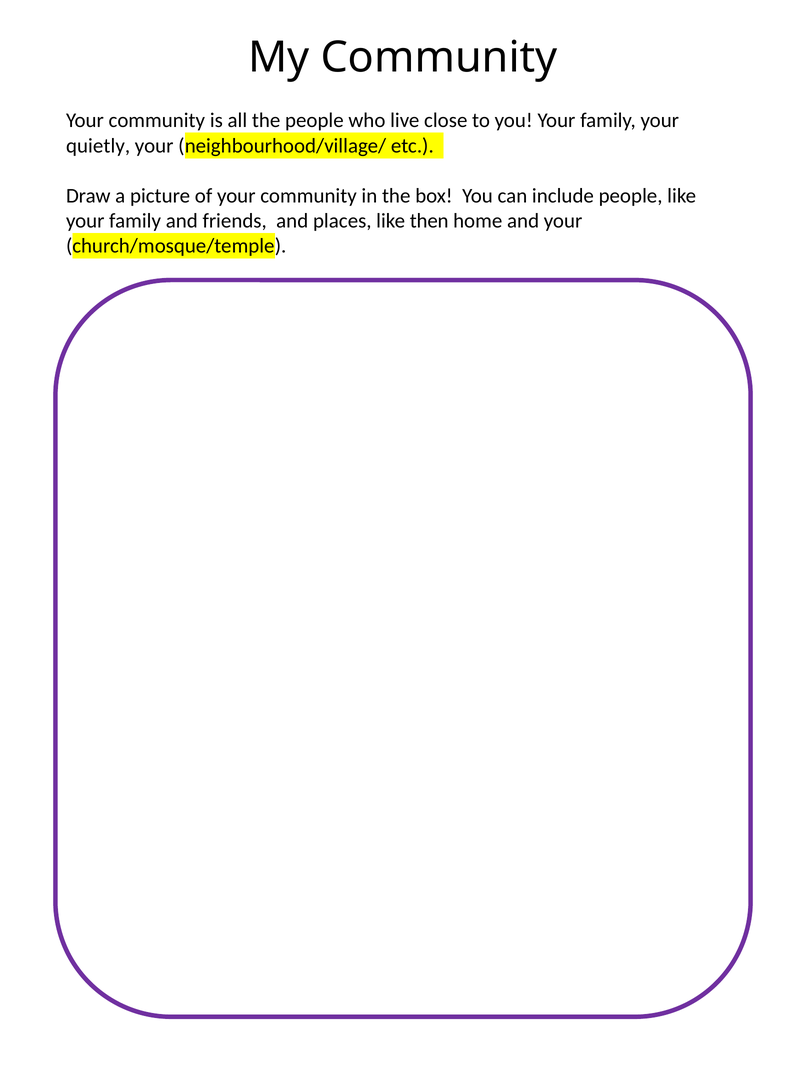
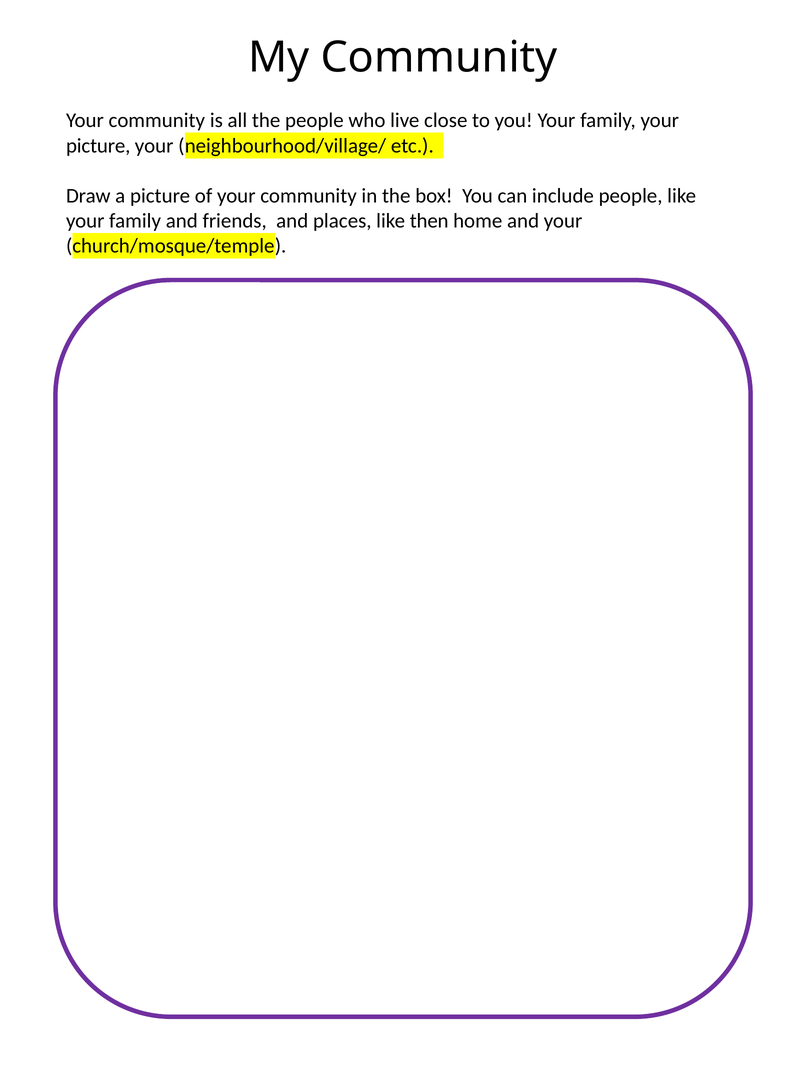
quietly at (98, 146): quietly -> picture
